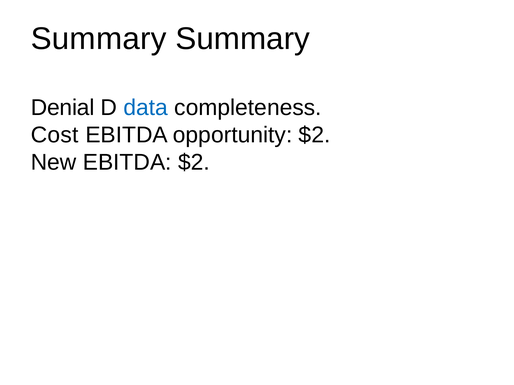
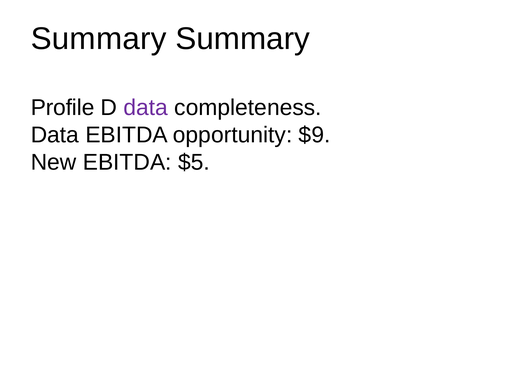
Denial: Denial -> Profile
data at (146, 108) colour: blue -> purple
Cost at (55, 135): Cost -> Data
opportunity $2: $2 -> $9
EBITDA $2: $2 -> $5
